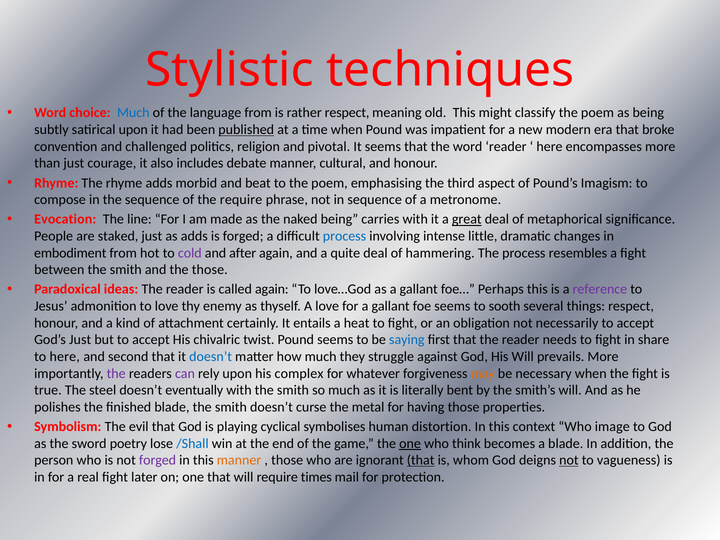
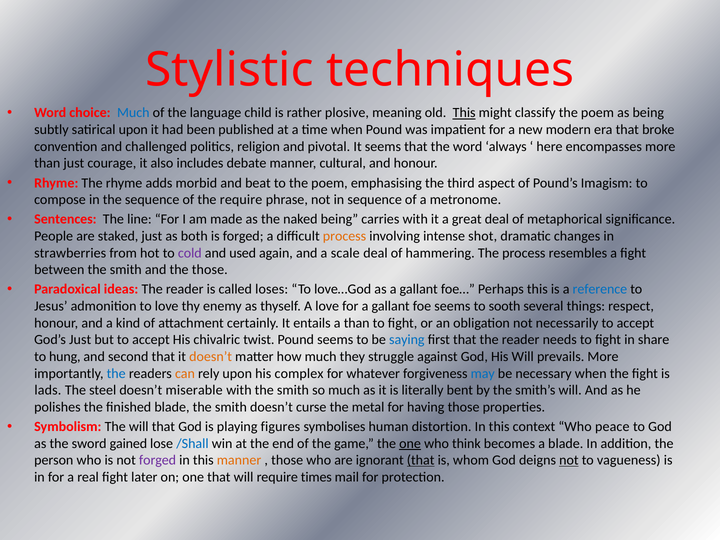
language from: from -> child
rather respect: respect -> plosive
This at (464, 113) underline: none -> present
published underline: present -> none
word reader: reader -> always
Evocation: Evocation -> Sentences
great underline: present -> none
as adds: adds -> both
process at (344, 236) colour: blue -> orange
little: little -> shot
embodiment: embodiment -> strawberries
after: after -> used
quite: quite -> scale
called again: again -> loses
reference colour: purple -> blue
a heat: heat -> than
to here: here -> hung
doesn’t at (211, 357) colour: blue -> orange
the at (116, 373) colour: purple -> blue
can colour: purple -> orange
may colour: orange -> blue
true: true -> lads
eventually: eventually -> miserable
The evil: evil -> will
cyclical: cyclical -> figures
image: image -> peace
poetry: poetry -> gained
